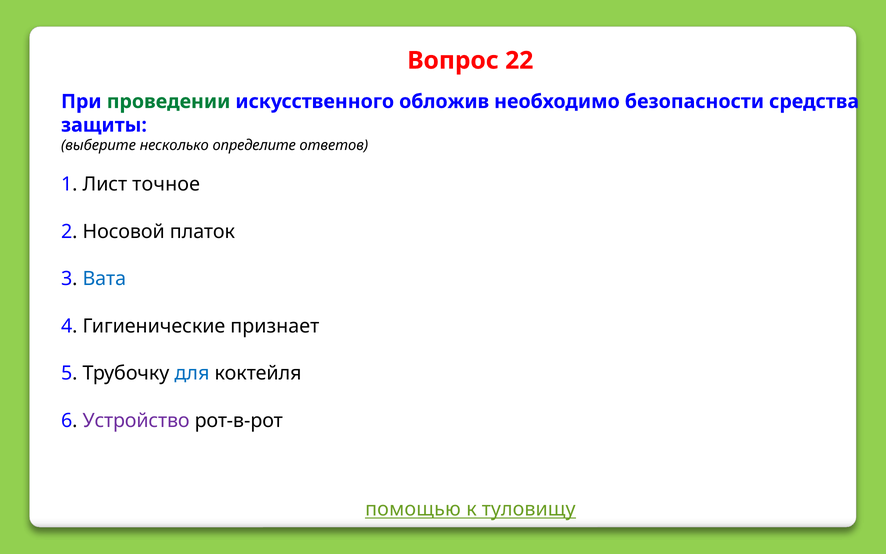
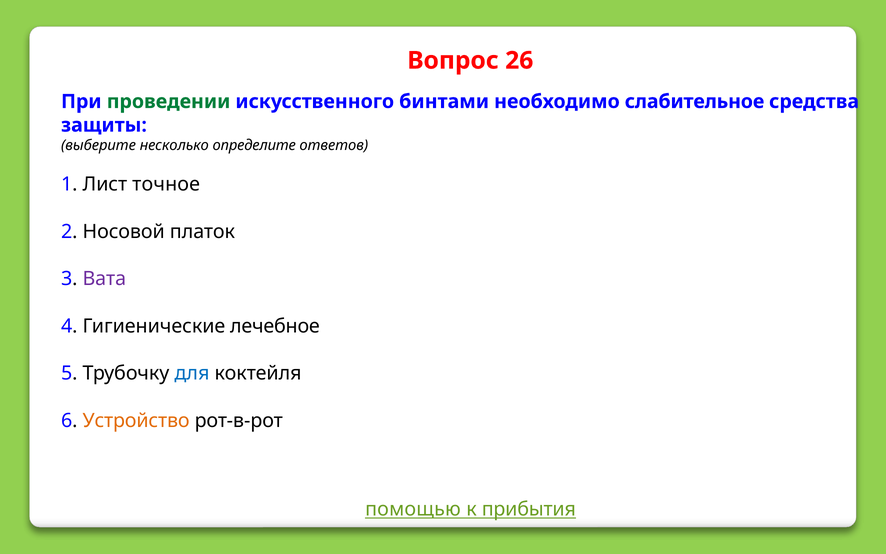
22: 22 -> 26
обложив: обложив -> бинтами
безопасности: безопасности -> слабительное
Вата colour: blue -> purple
признает: признает -> лечебное
Устройство colour: purple -> orange
туловищу: туловищу -> прибытия
